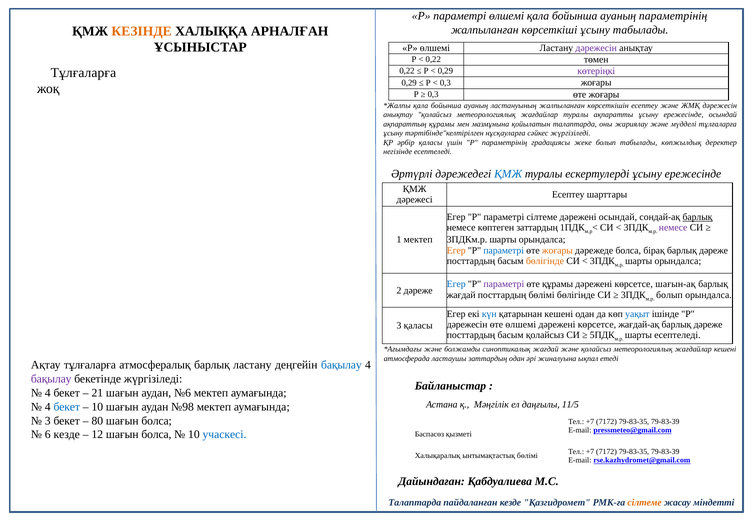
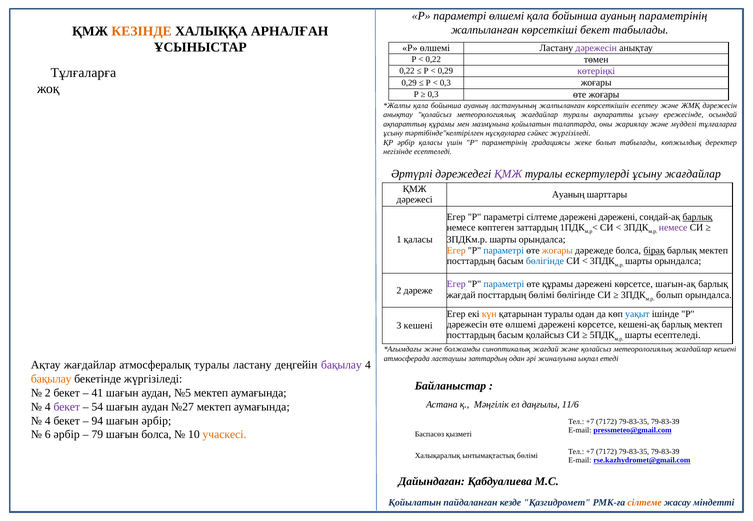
көрсеткіші ұсыну: ұсыну -> бекет
ҚМЖ at (508, 174) colour: blue -> purple
ескертулерді ұсыну ережесінде: ережесінде -> жағдайлар
Есептеу at (568, 195): Есептеу -> Ауаның
дәрежені осындай: осындай -> дәрежені
1 мектеп: мектеп -> қаласы
бірақ underline: none -> present
дәреже at (714, 251): дәреже -> мектеп
бөлігінде at (545, 261) colour: orange -> blue
Егер at (456, 284) colour: blue -> purple
параметрі at (504, 284) colour: purple -> blue
күн colour: blue -> orange
қатарынан кешені: кешені -> туралы
жағдай-ақ: жағдай-ақ -> кешені-ақ
дәреже at (708, 325): дәреже -> мектеп
3 қаласы: қаласы -> кешені
Ақтау тұлғаларға: тұлғаларға -> жағдайлар
атмосфералық барлық: барлық -> туралы
бақылау at (341, 365) colour: blue -> purple
бақылау at (51, 379) colour: purple -> orange
4 at (48, 393): 4 -> 2
21: 21 -> 41
№6: №6 -> №5
11/5: 11/5 -> 11/6
бекет at (67, 407) colour: blue -> purple
10 at (97, 407): 10 -> 54
№98: №98 -> №27
3 at (48, 421): 3 -> 4
80: 80 -> 94
болса at (157, 421): болса -> әрбір
6 кезде: кезде -> әрбір
12: 12 -> 79
учаскесі colour: blue -> orange
Талаптарда at (415, 503): Талаптарда -> Қойылатын
